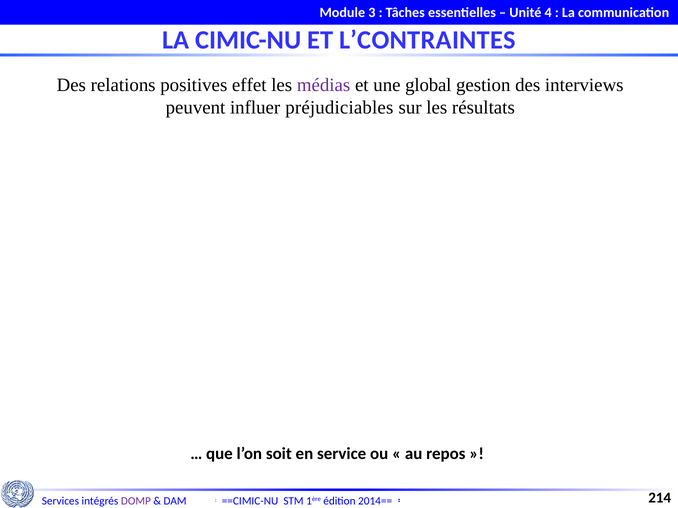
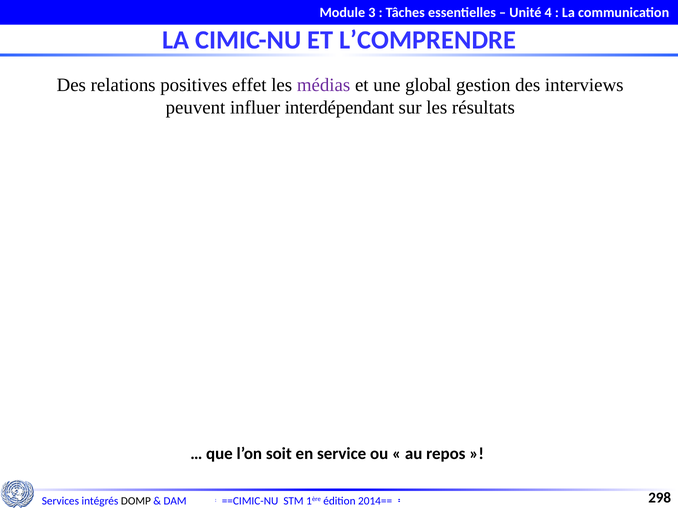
L’CONTRAINTES: L’CONTRAINTES -> L’COMPRENDRE
préjudiciables: préjudiciables -> interdépendant
DOMP colour: purple -> black
214: 214 -> 298
